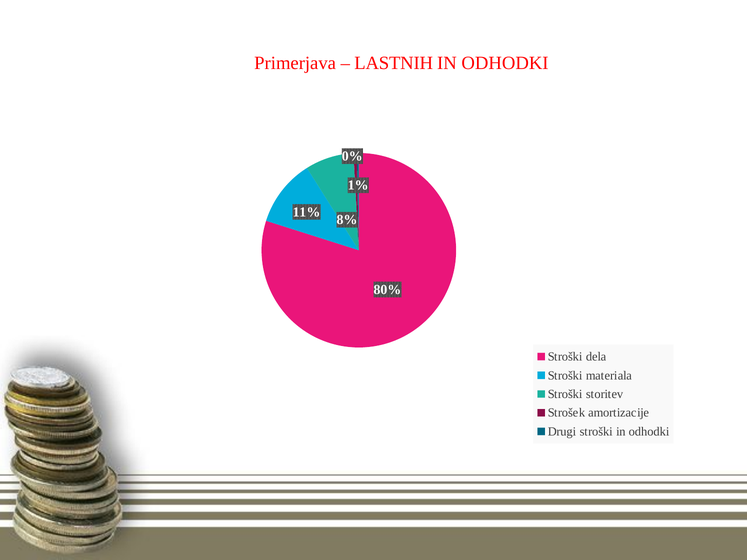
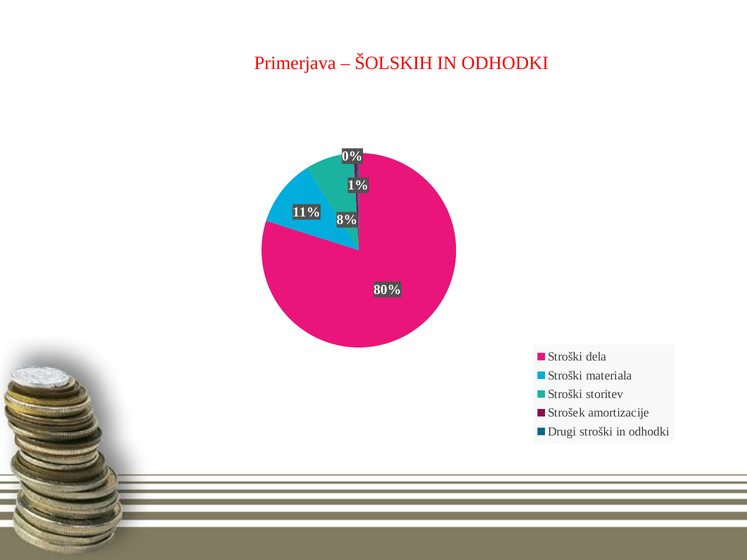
LASTNIH: LASTNIH -> ŠOLSKIH
